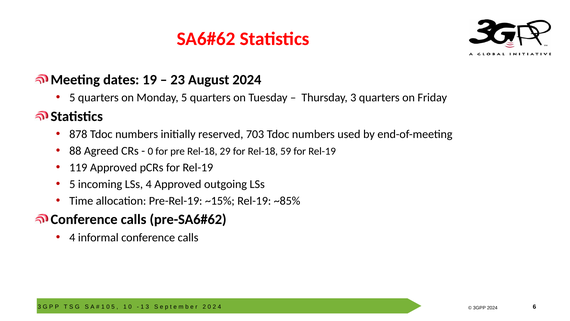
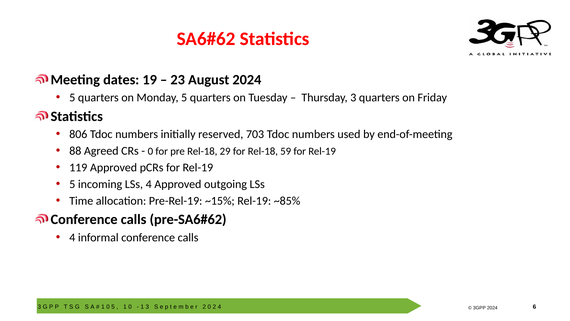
878: 878 -> 806
